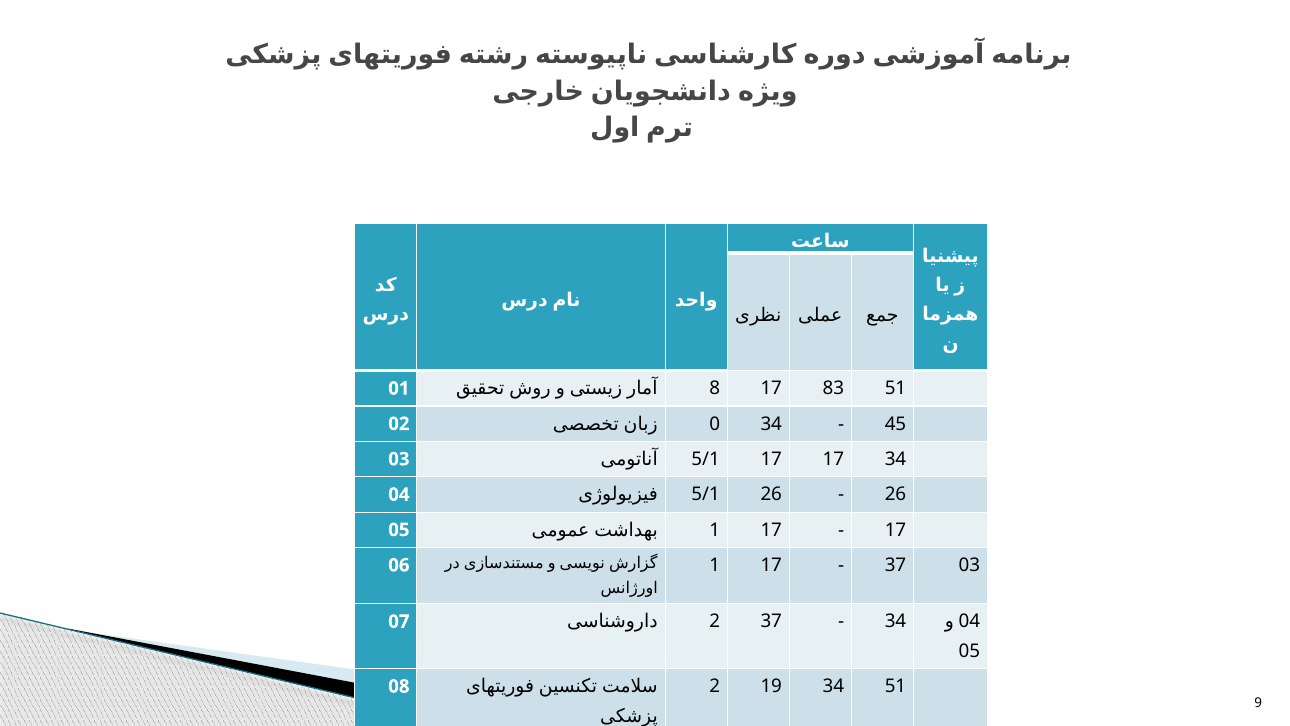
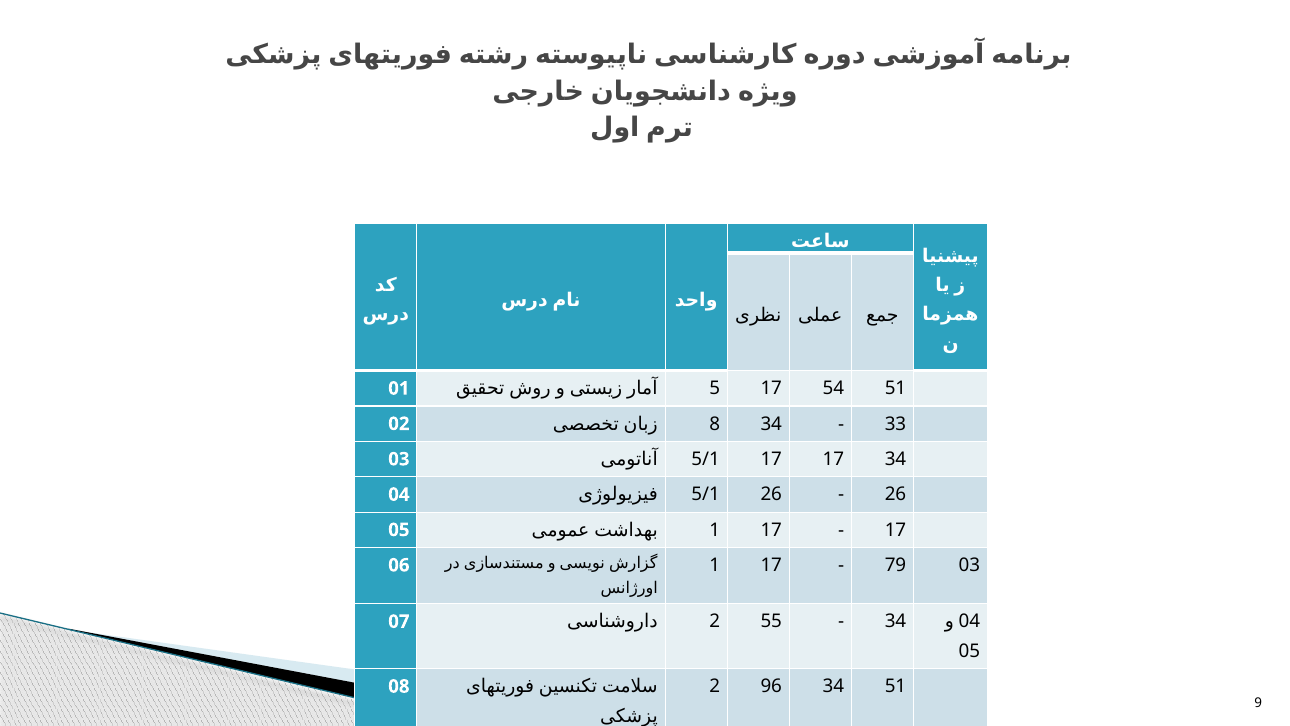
8: 8 -> 5
83: 83 -> 54
0: 0 -> 8
45: 45 -> 33
37 at (896, 565): 37 -> 79
2 37: 37 -> 55
19: 19 -> 96
